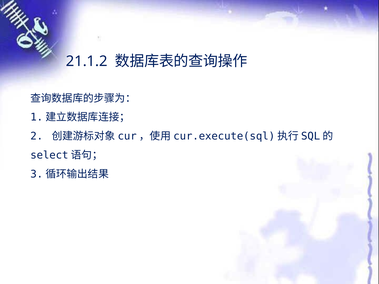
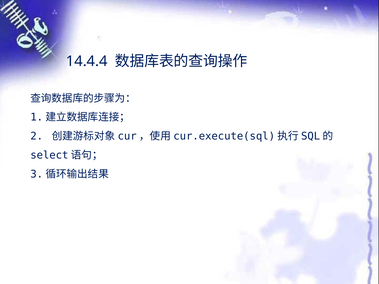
21.1.2: 21.1.2 -> 14.4.4
